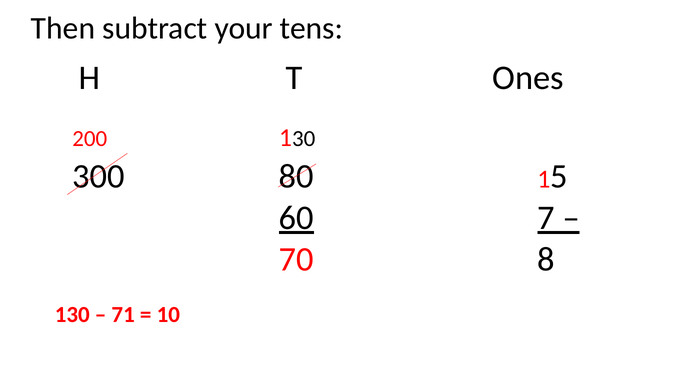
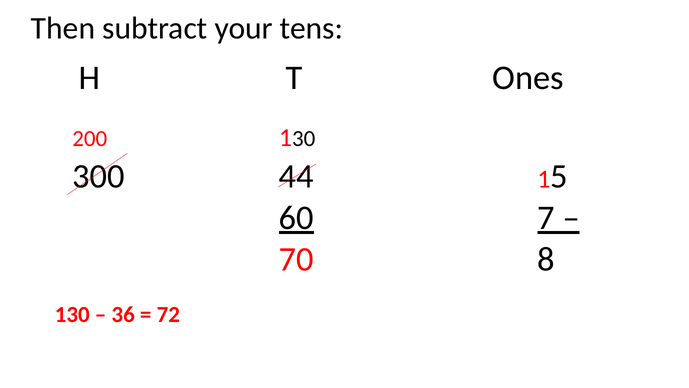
80: 80 -> 44
71: 71 -> 36
10: 10 -> 72
